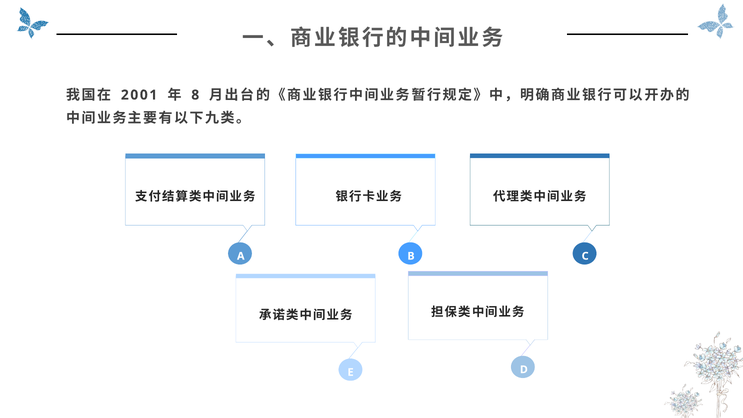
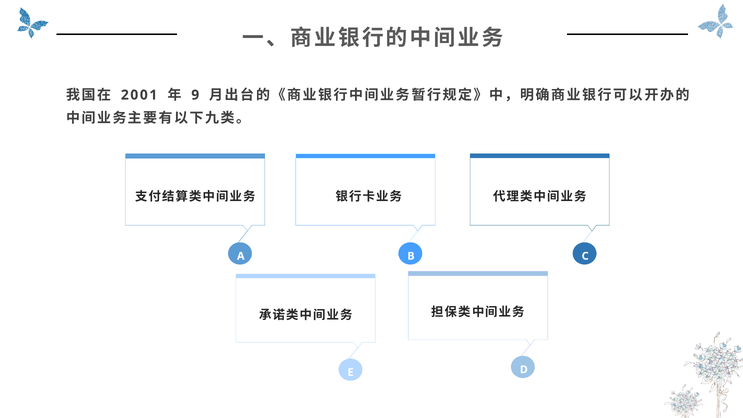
8: 8 -> 9
